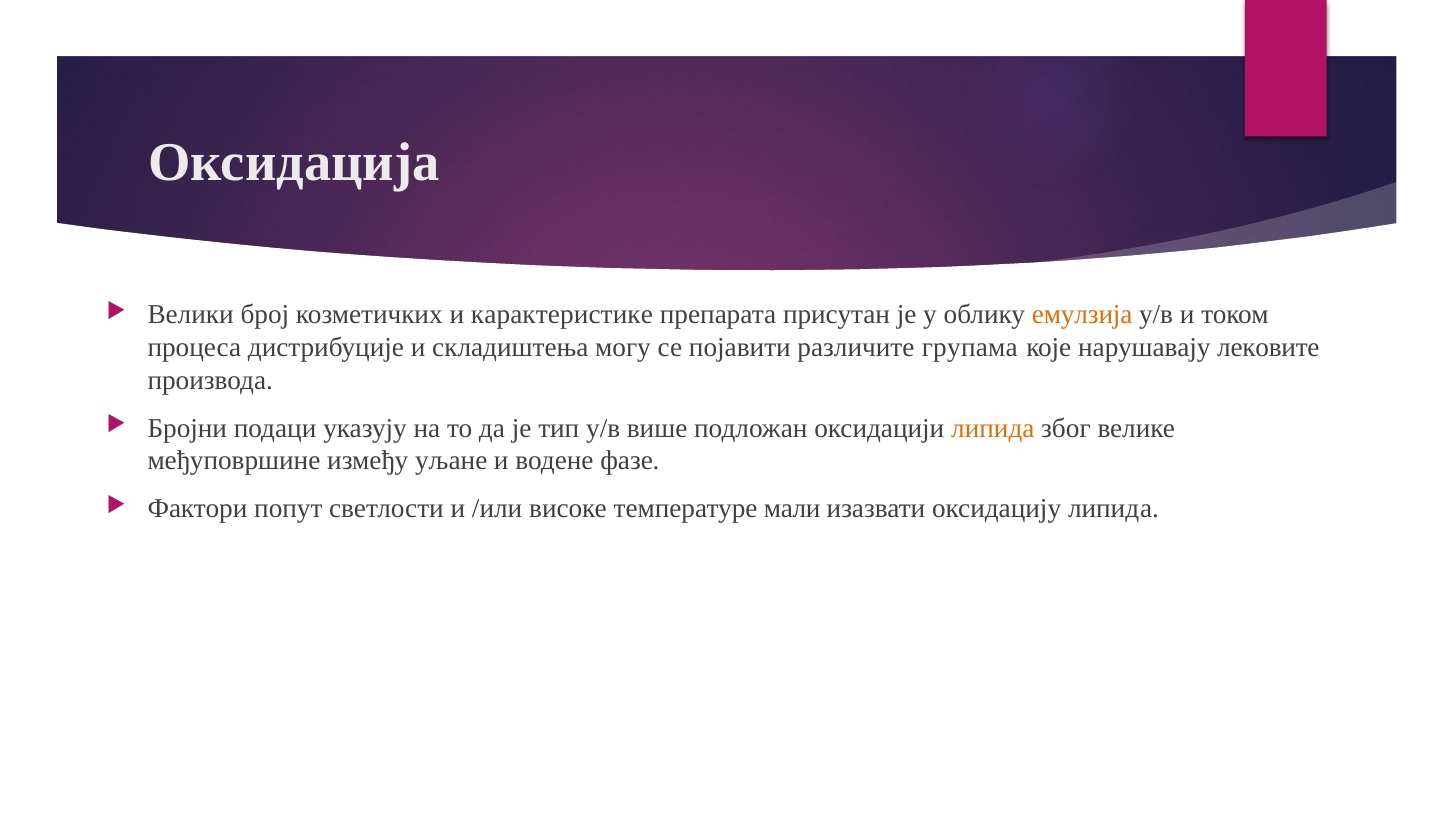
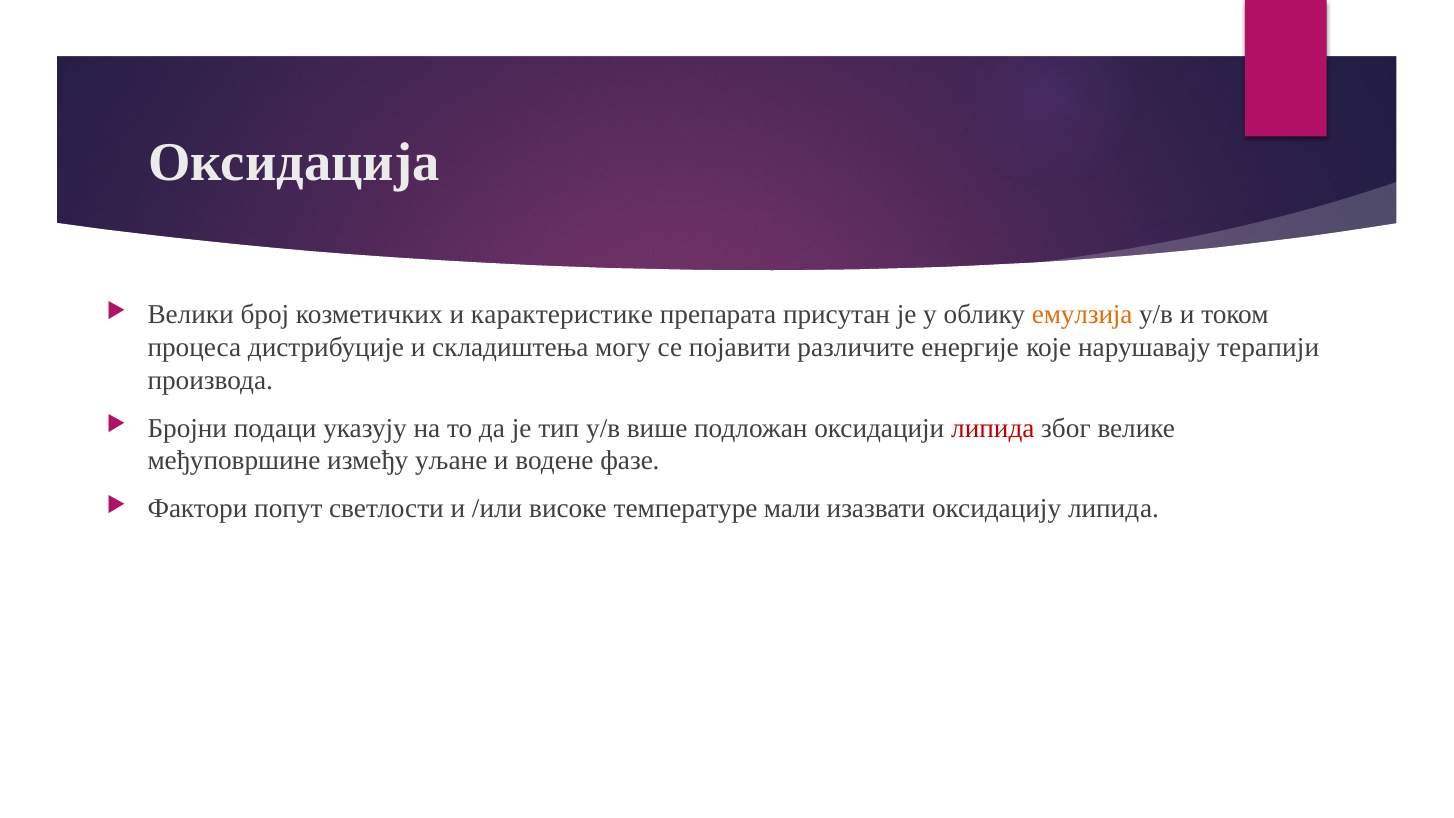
групама: групама -> енергије
лековите: лековите -> терапији
липида at (993, 428) colour: orange -> red
